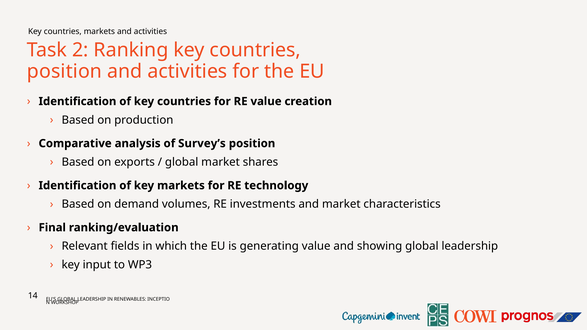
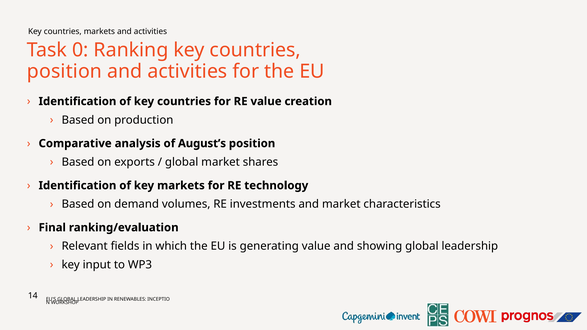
2: 2 -> 0
Survey’s: Survey’s -> August’s
